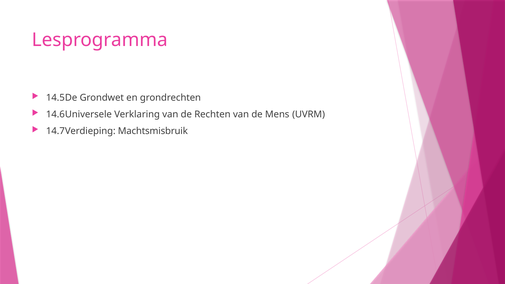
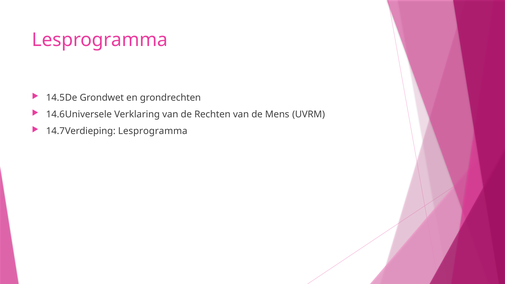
Machtsmisbruik at (153, 131): Machtsmisbruik -> Lesprogramma
